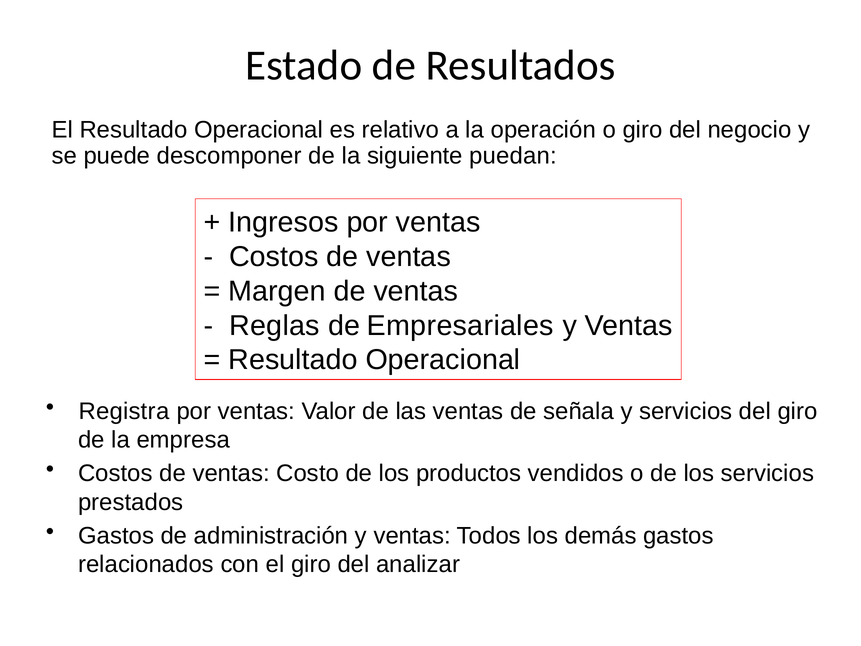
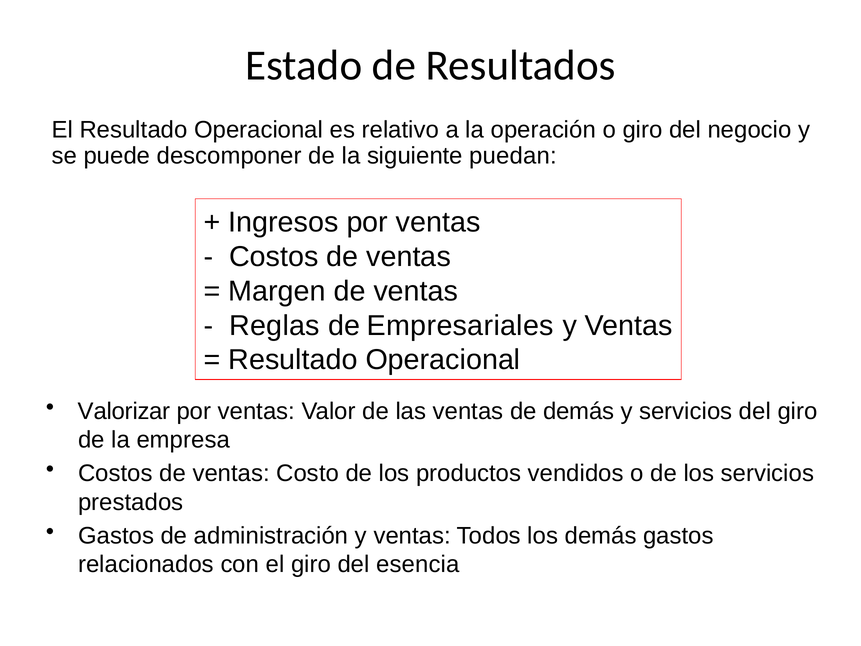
Registra: Registra -> Valorizar
de señala: señala -> demás
analizar: analizar -> esencia
